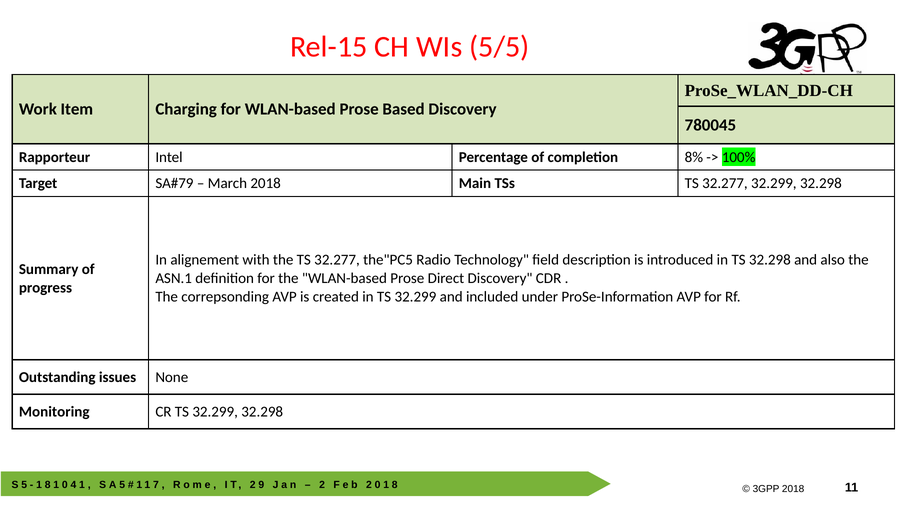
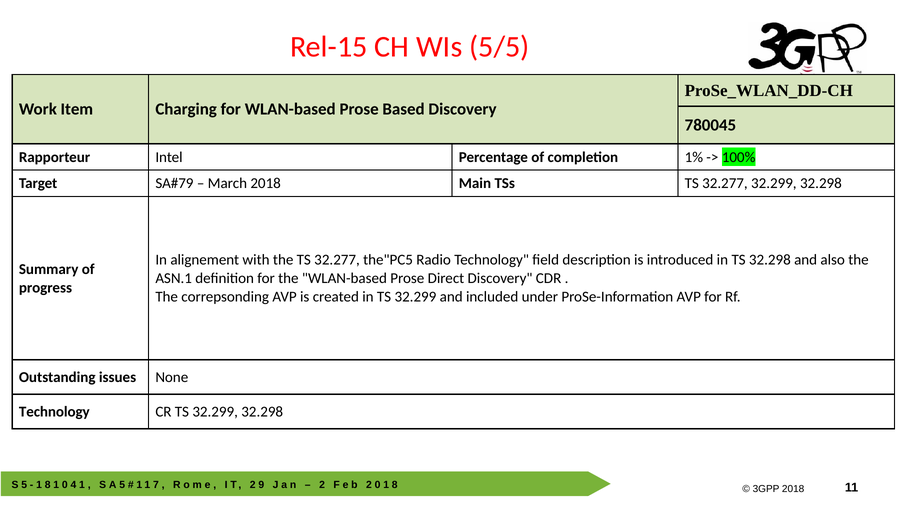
8%: 8% -> 1%
Monitoring at (54, 412): Monitoring -> Technology
